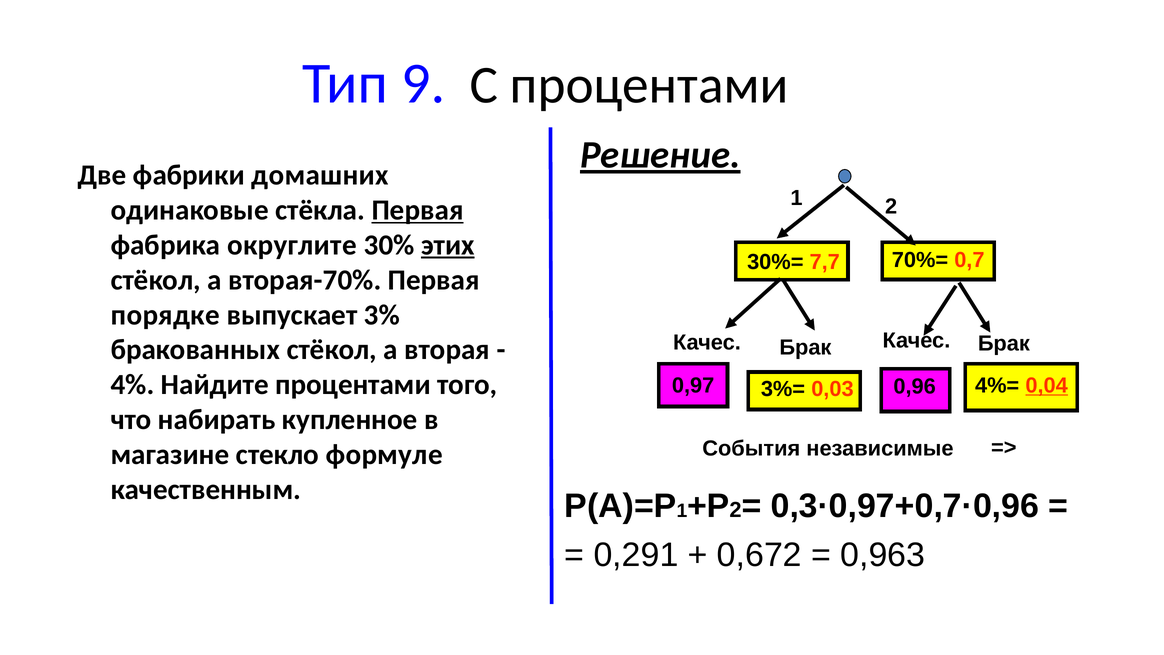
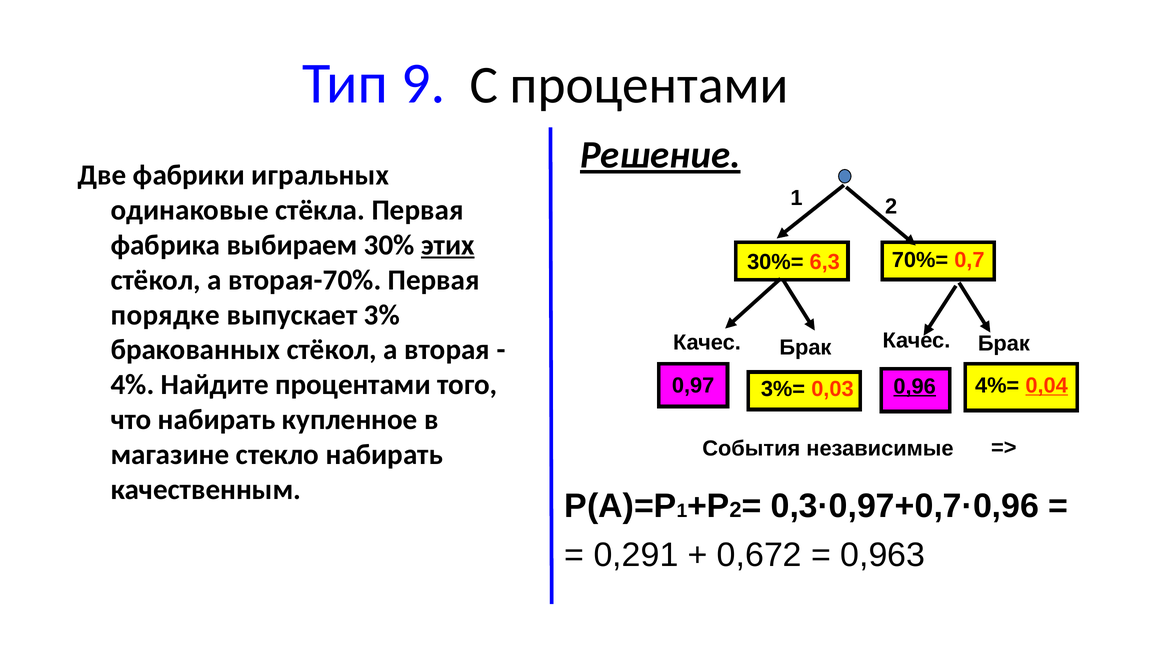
домашних: домашних -> игральных
Первая at (418, 210) underline: present -> none
округлите: округлите -> выбираем
7,7: 7,7 -> 6,3
0,96 underline: none -> present
стекло формуле: формуле -> набирать
